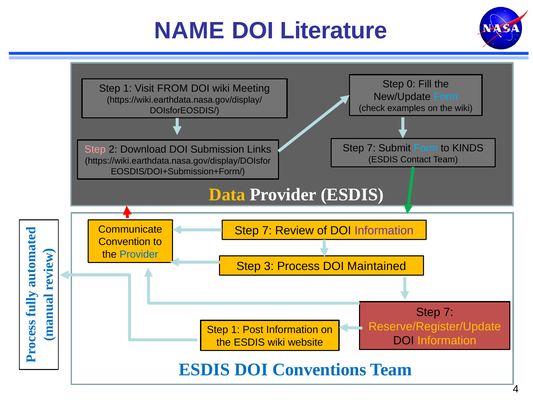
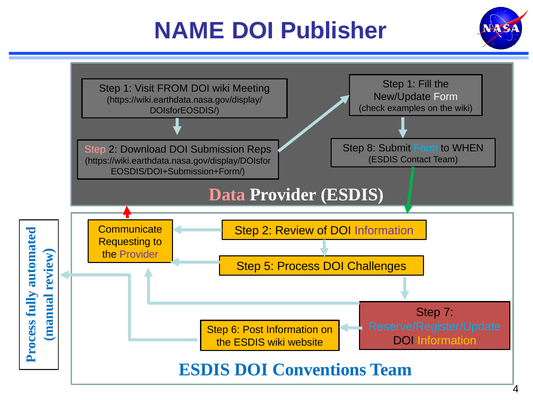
Literature: Literature -> Publisher
0 at (411, 84): 0 -> 1
Form at (446, 97) colour: light blue -> white
7 at (371, 148): 7 -> 8
KINDS: KINDS -> WHEN
Links: Links -> Reps
Data colour: yellow -> pink
7 at (267, 231): 7 -> 2
Convention: Convention -> Requesting
Provider at (139, 254) colour: blue -> purple
3: 3 -> 5
Maintained: Maintained -> Challenges
Reserve/Register/Update colour: yellow -> light blue
1 at (235, 330): 1 -> 6
